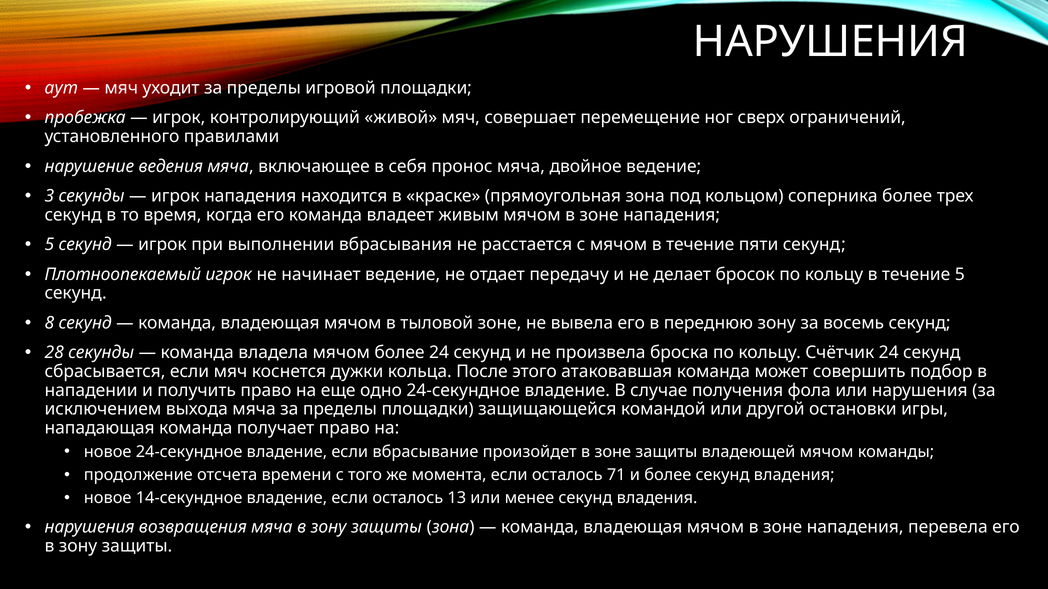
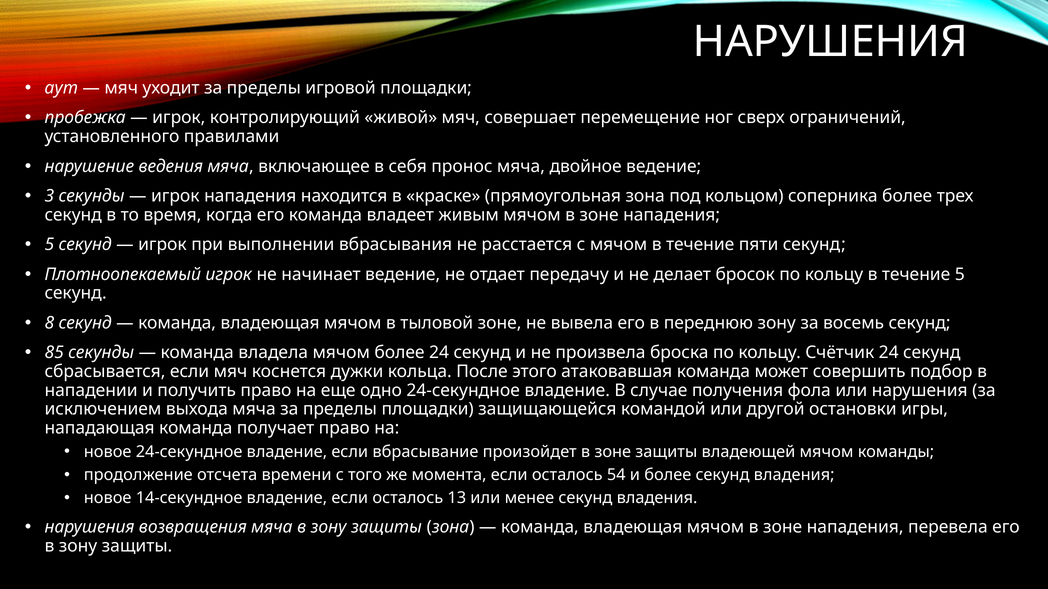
28: 28 -> 85
71: 71 -> 54
